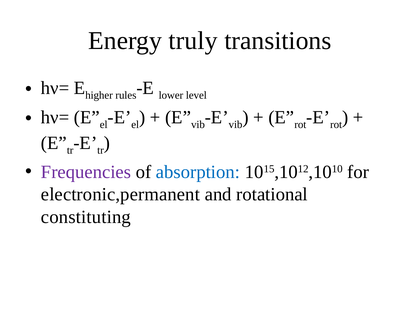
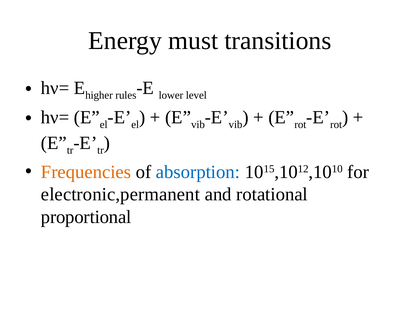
truly: truly -> must
Frequencies colour: purple -> orange
constituting: constituting -> proportional
